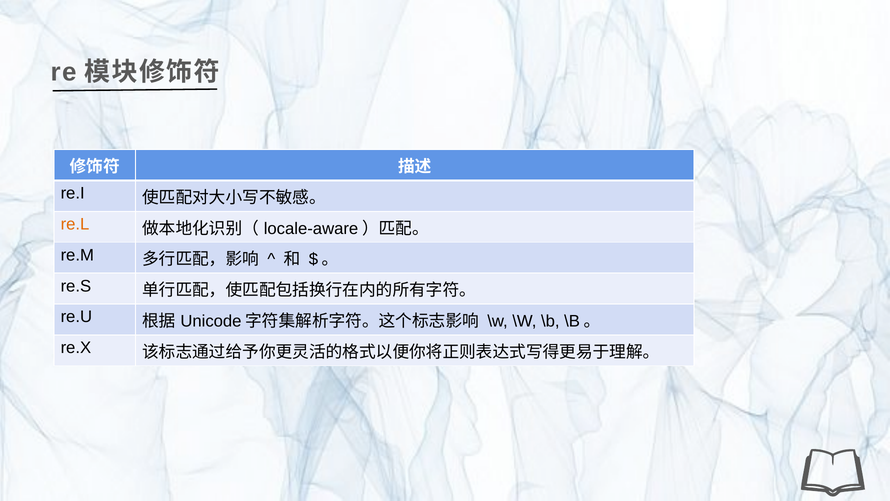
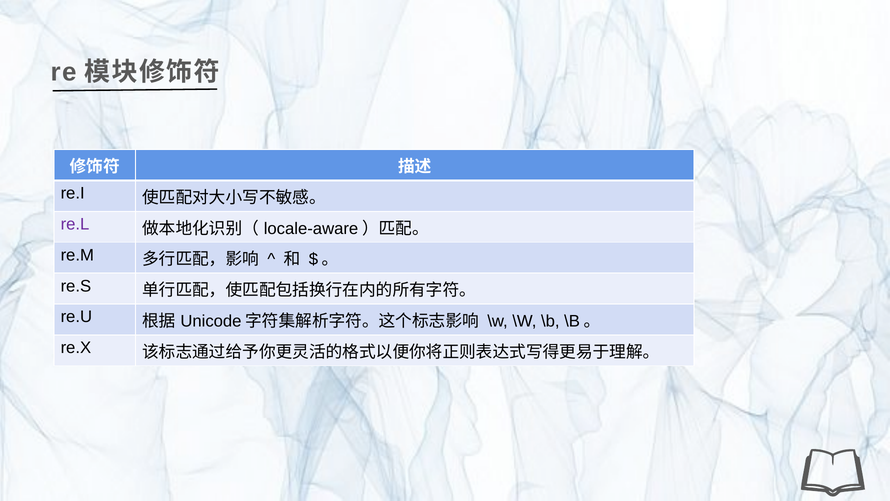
re.L colour: orange -> purple
